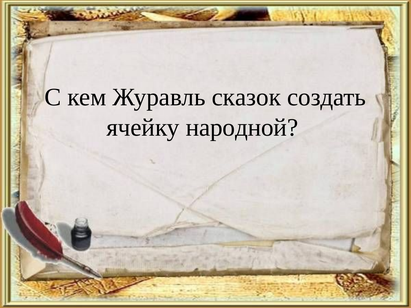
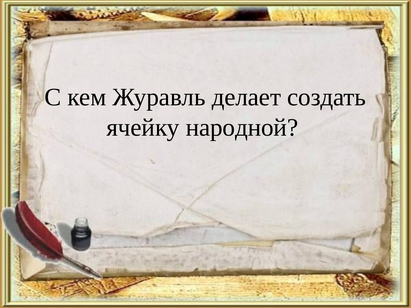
сказок: сказок -> делает
